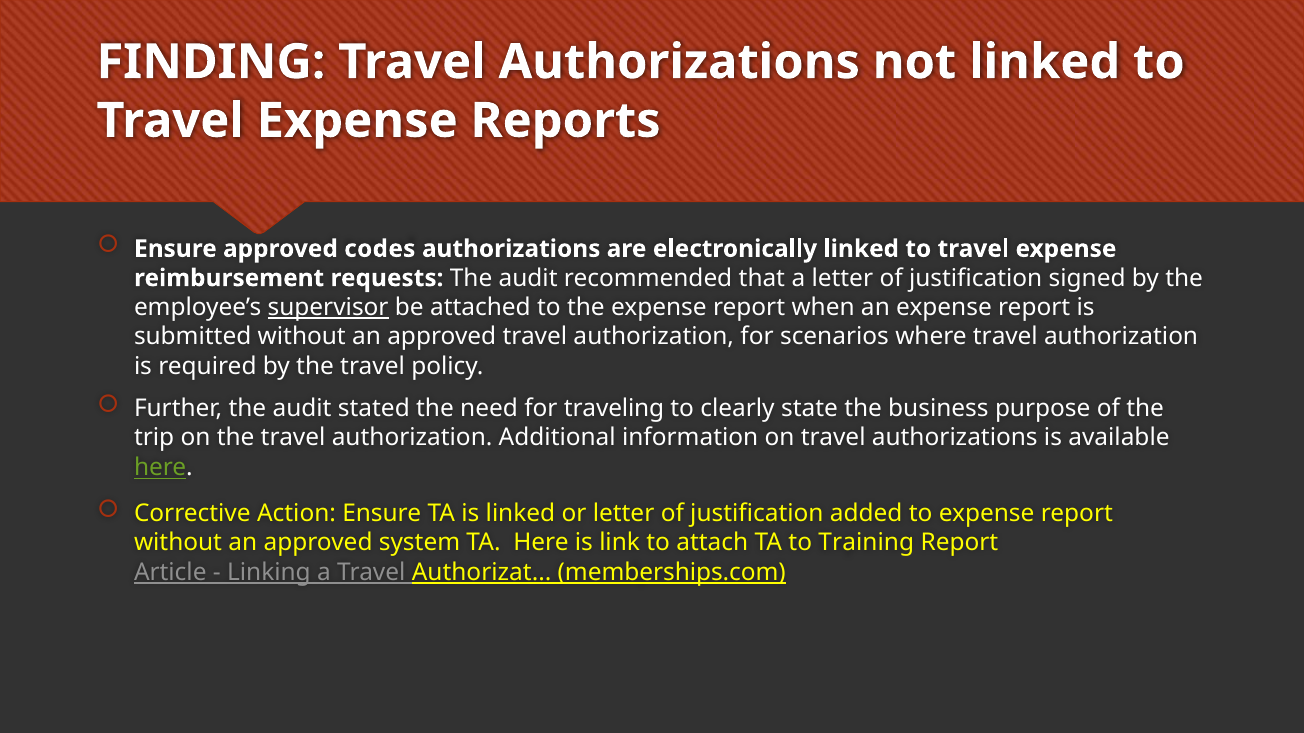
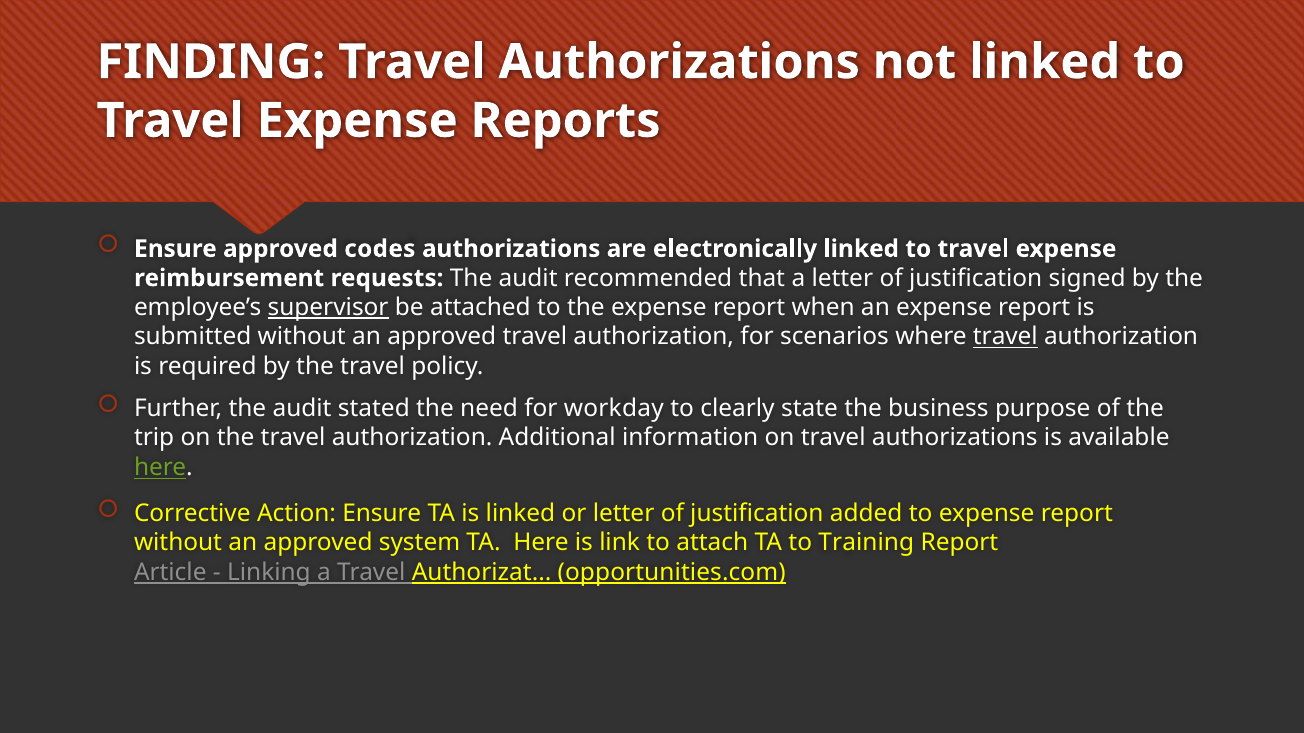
travel at (1005, 337) underline: none -> present
traveling: traveling -> workday
memberships.com: memberships.com -> opportunities.com
